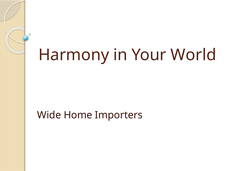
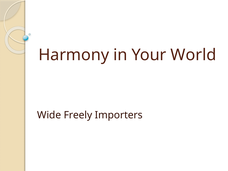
Home: Home -> Freely
